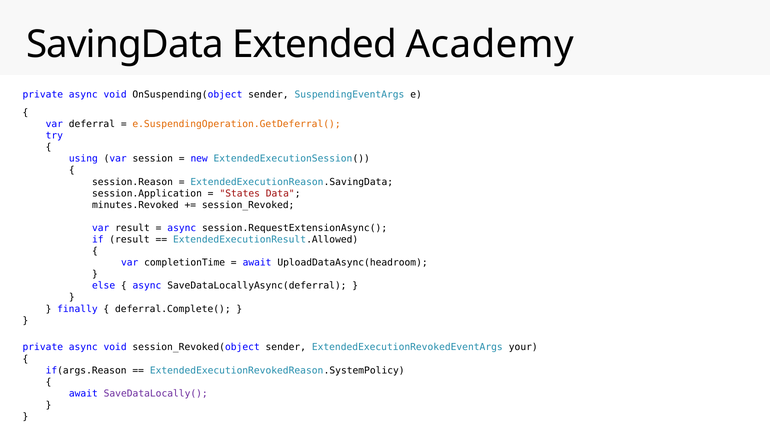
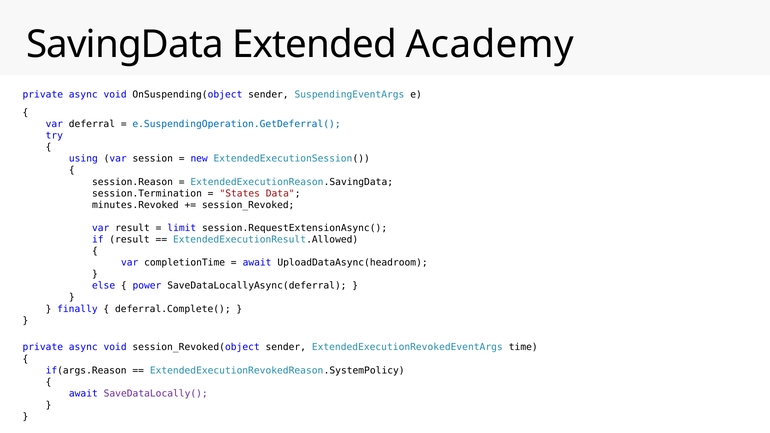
e.SuspendingOperation.GetDeferral( colour: orange -> blue
session.Application: session.Application -> session.Termination
async at (182, 228): async -> limit
async at (147, 286): async -> power
your: your -> time
